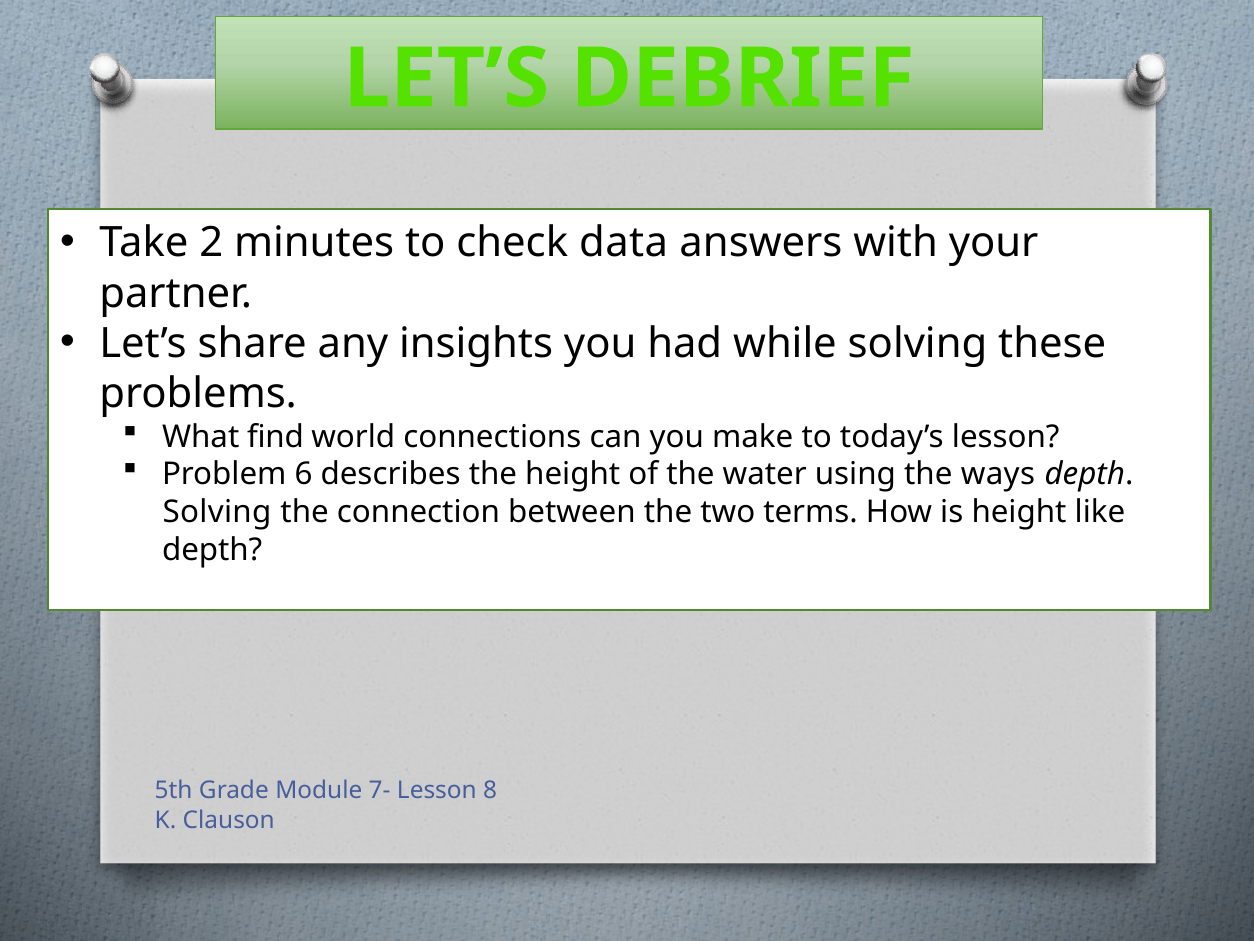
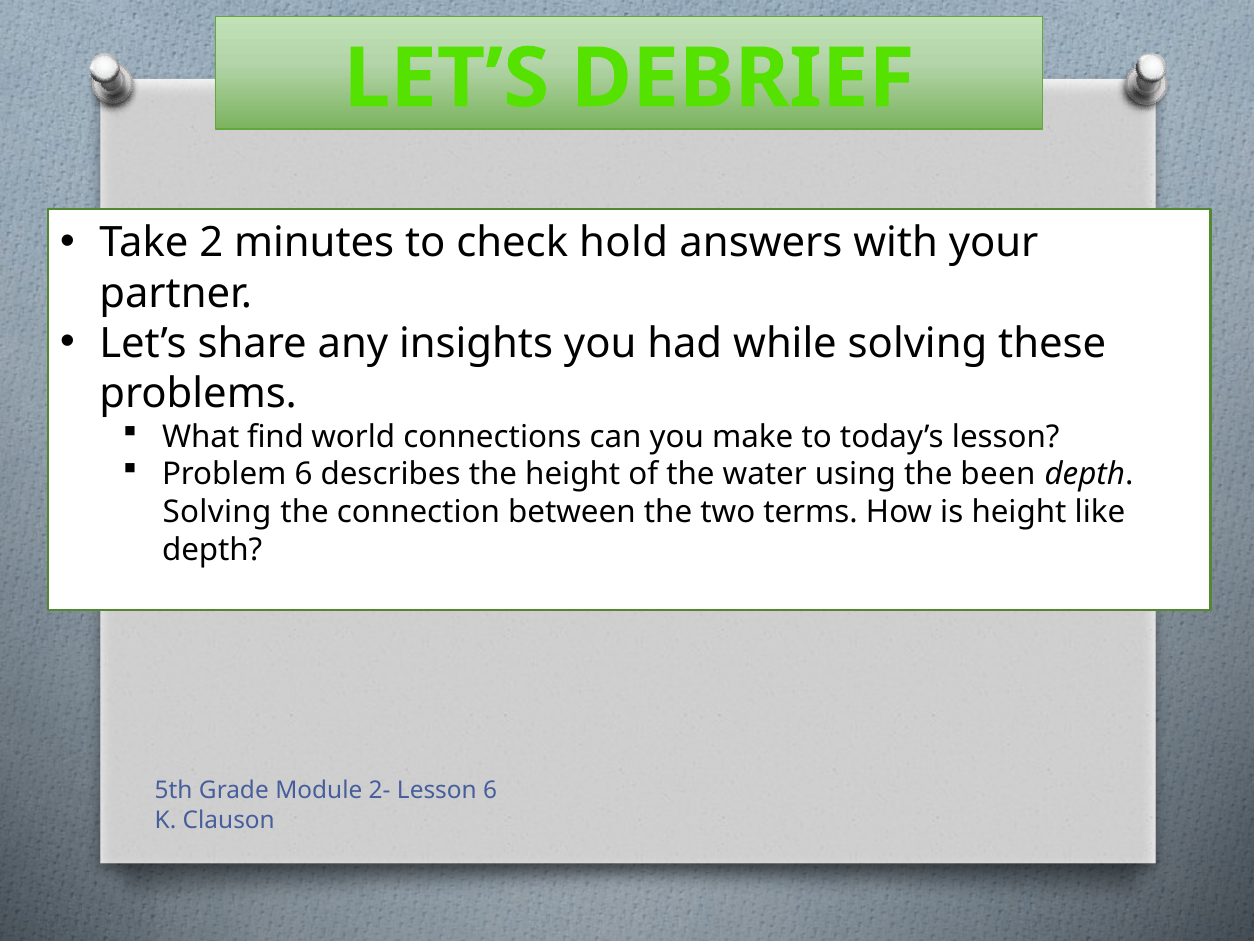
data: data -> hold
ways: ways -> been
7-: 7- -> 2-
Lesson 8: 8 -> 6
